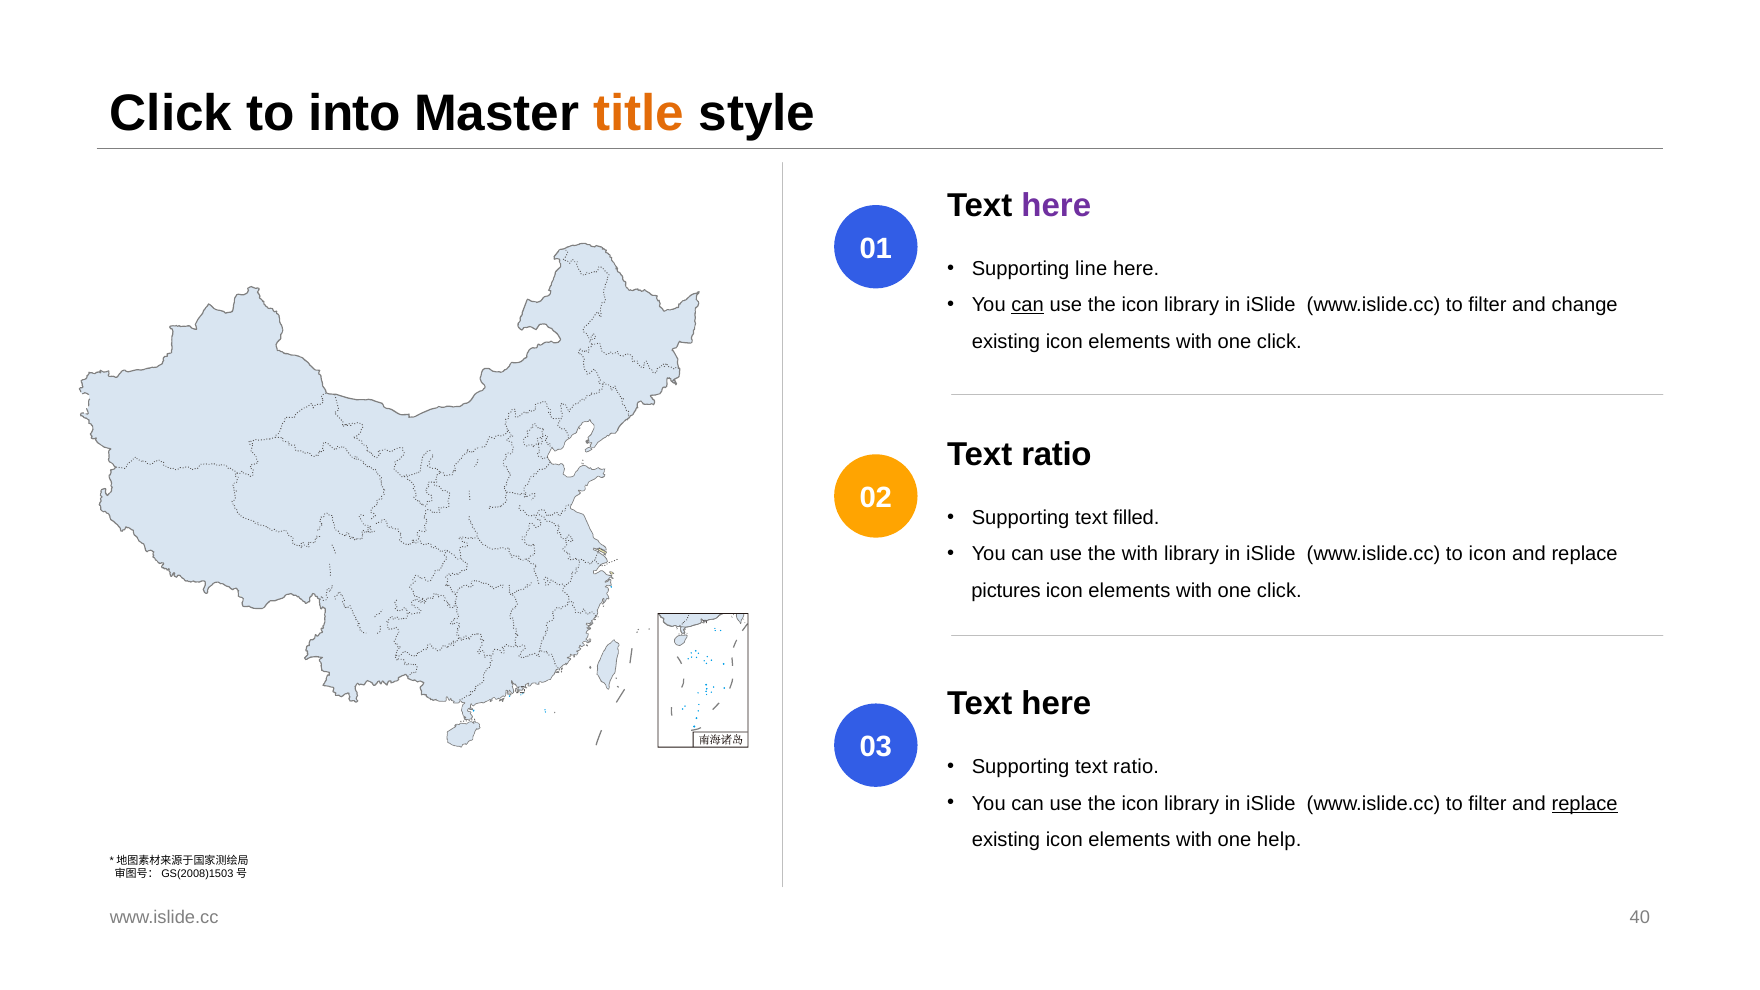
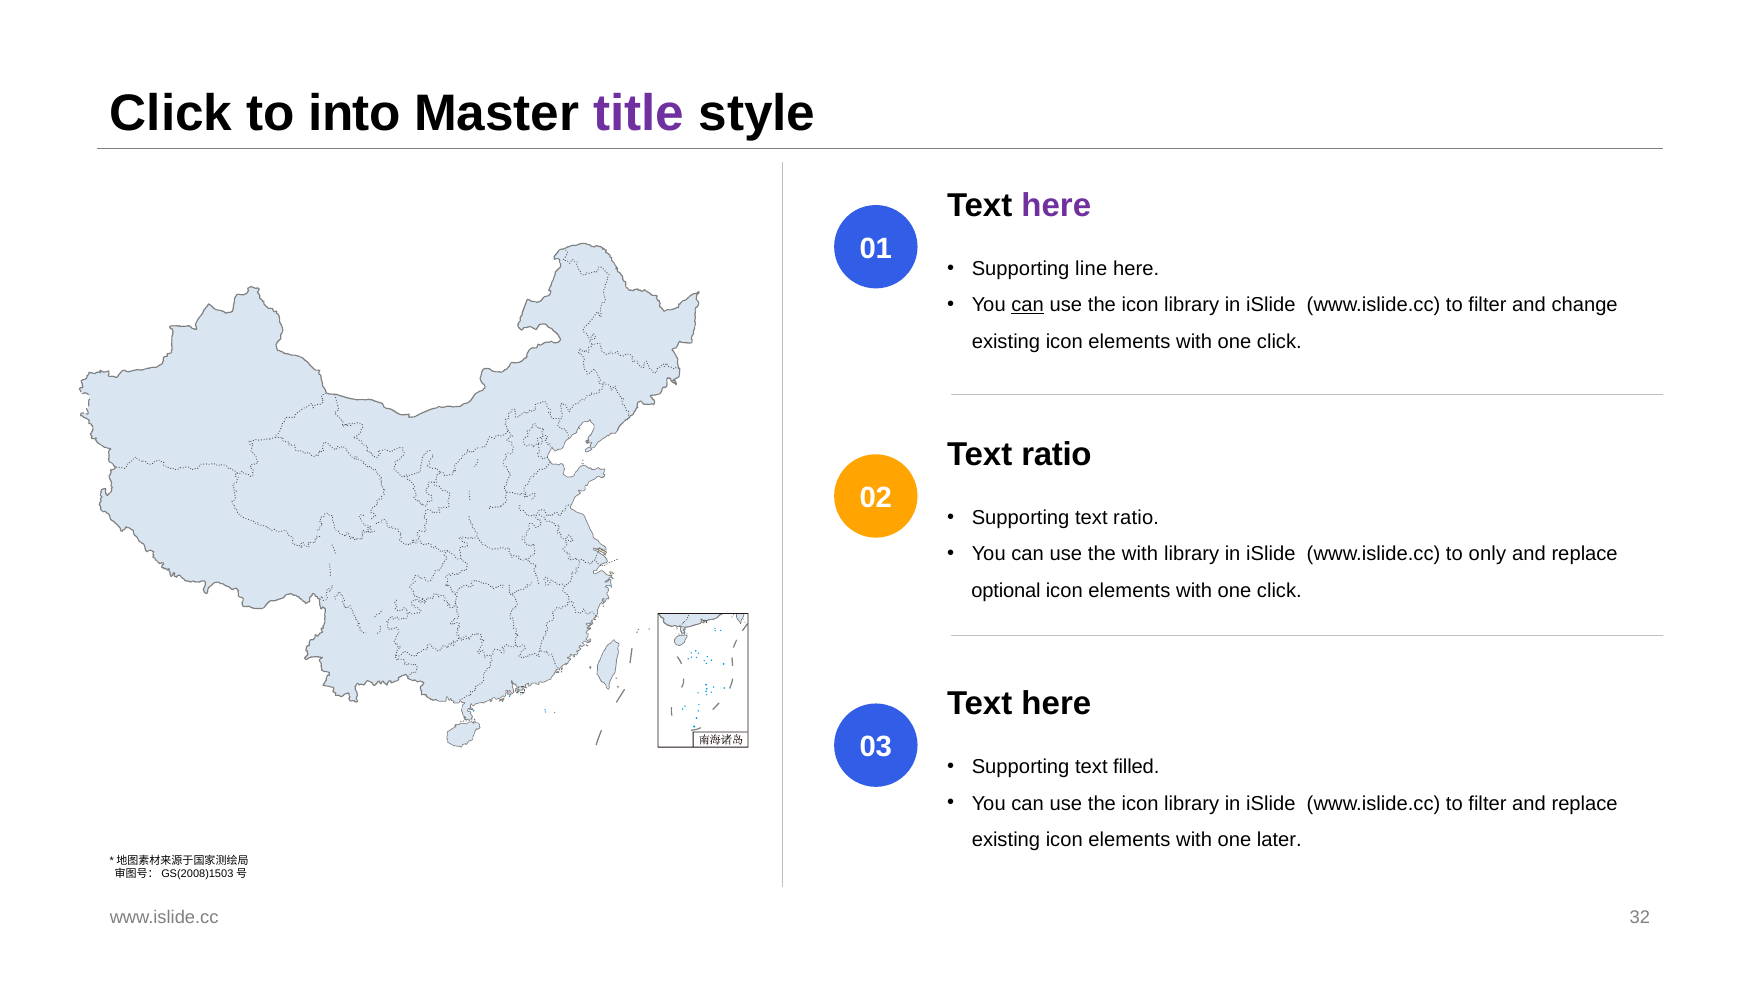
title colour: orange -> purple
Supporting text filled: filled -> ratio
to icon: icon -> only
pictures: pictures -> optional
Supporting text ratio: ratio -> filled
replace at (1585, 804) underline: present -> none
help: help -> later
40: 40 -> 32
